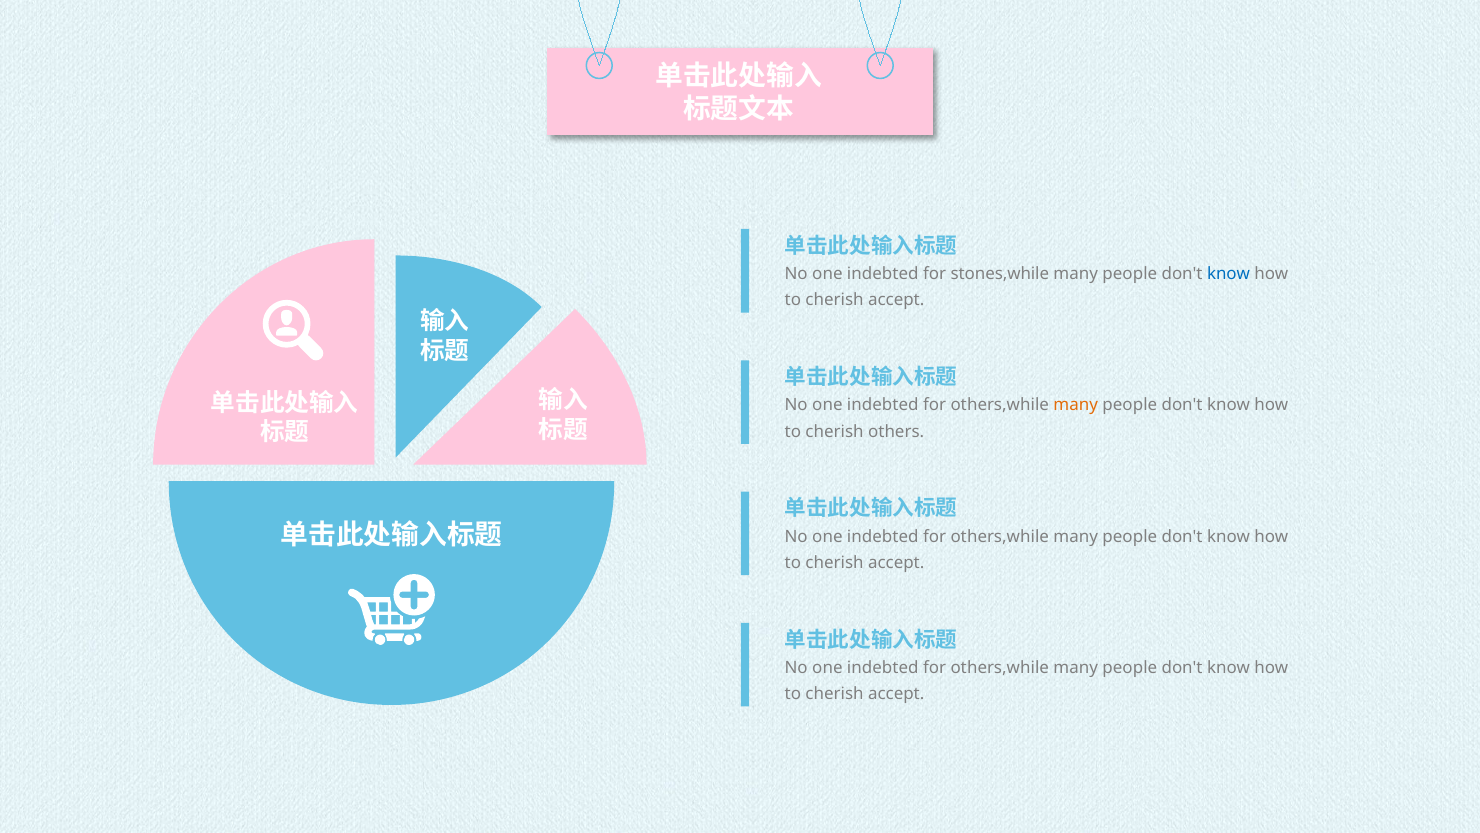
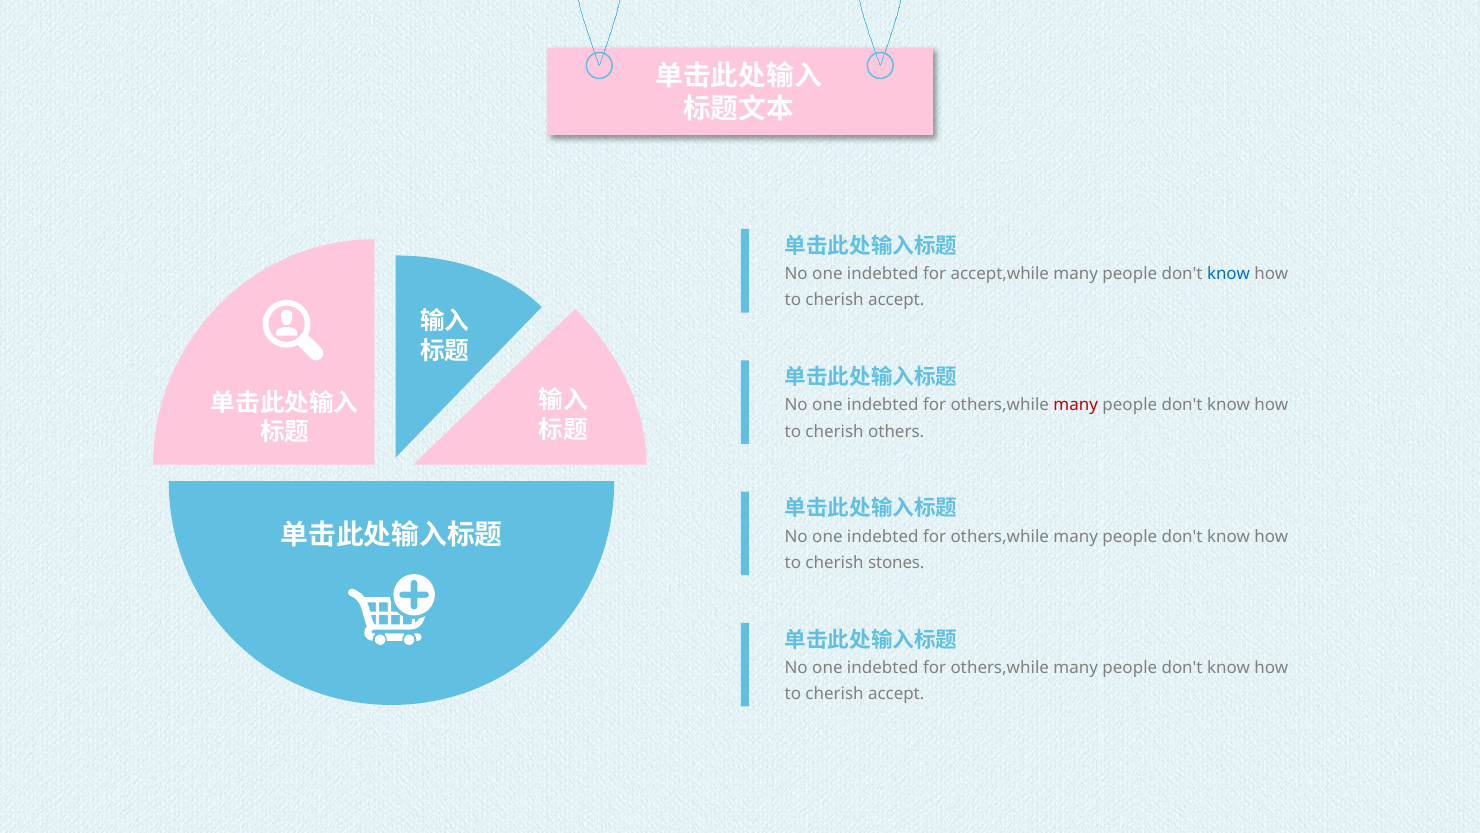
stones,while: stones,while -> accept,while
many at (1076, 405) colour: orange -> red
accept at (896, 563): accept -> stones
